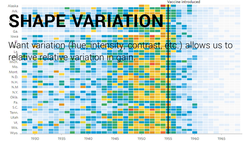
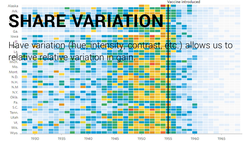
SHAPE: SHAPE -> SHARE
Want: Want -> Have
